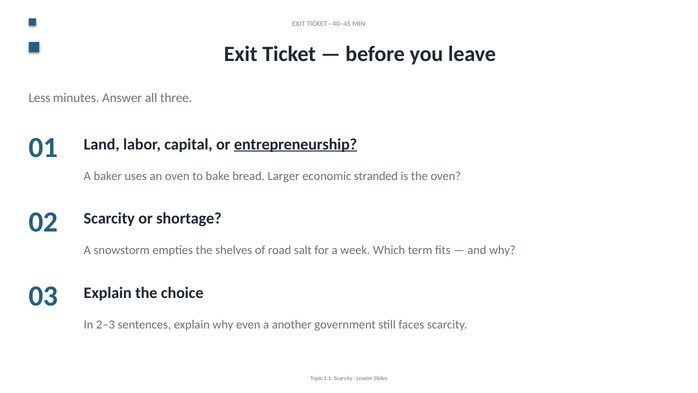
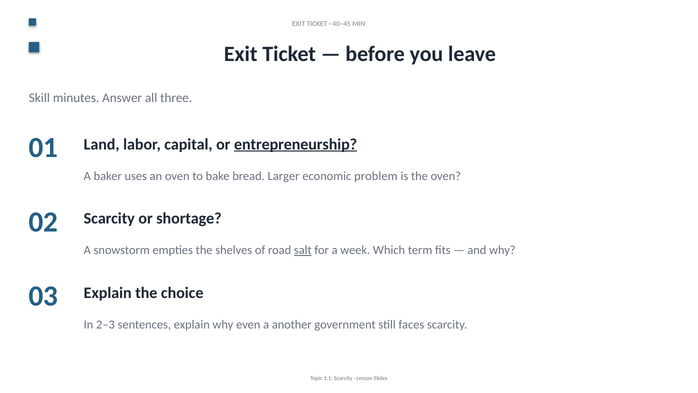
Less: Less -> Skill
stranded: stranded -> problem
salt underline: none -> present
